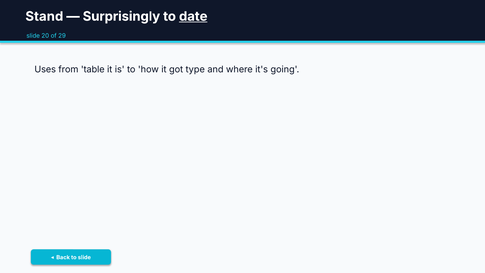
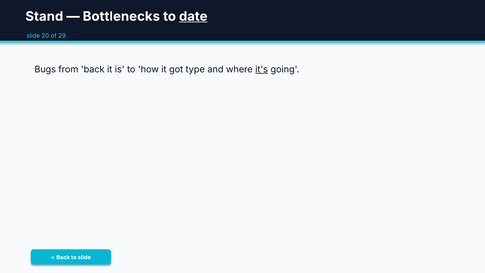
Surprisingly: Surprisingly -> Bottlenecks
Uses: Uses -> Bugs
from table: table -> back
it's underline: none -> present
